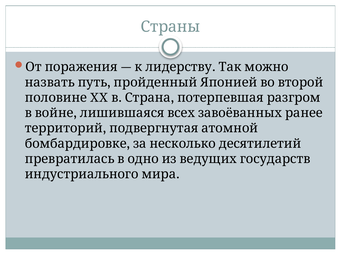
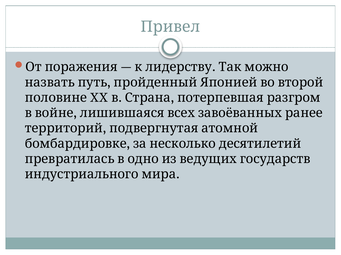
Страны: Страны -> Привел
